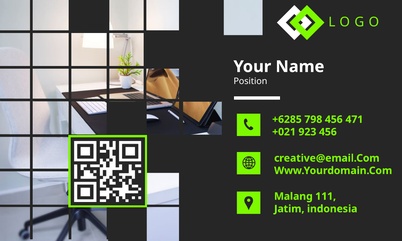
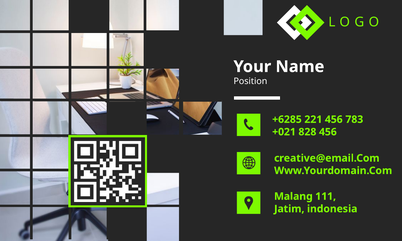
798: 798 -> 221
471: 471 -> 783
923: 923 -> 828
